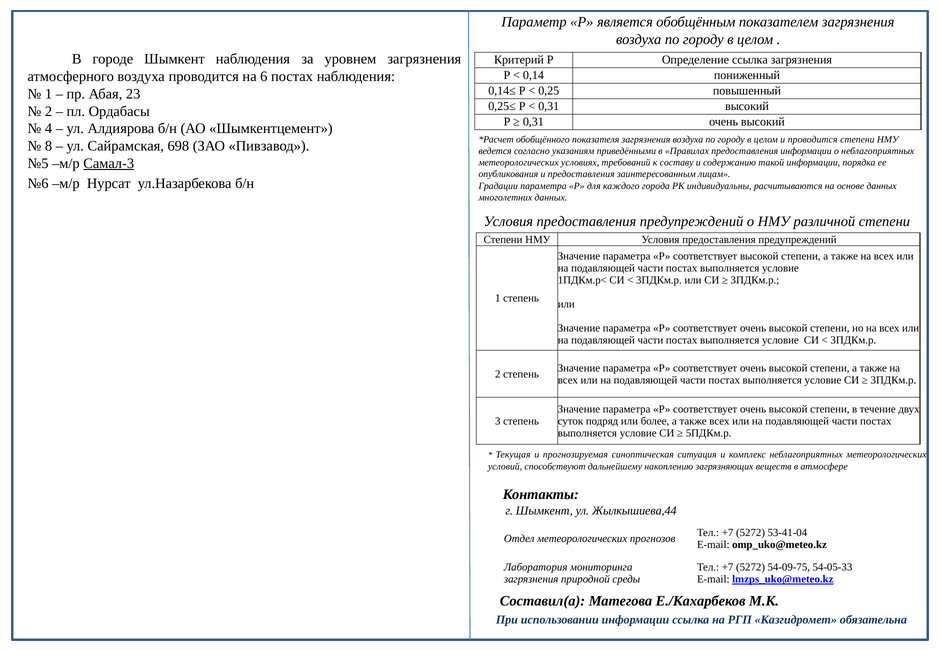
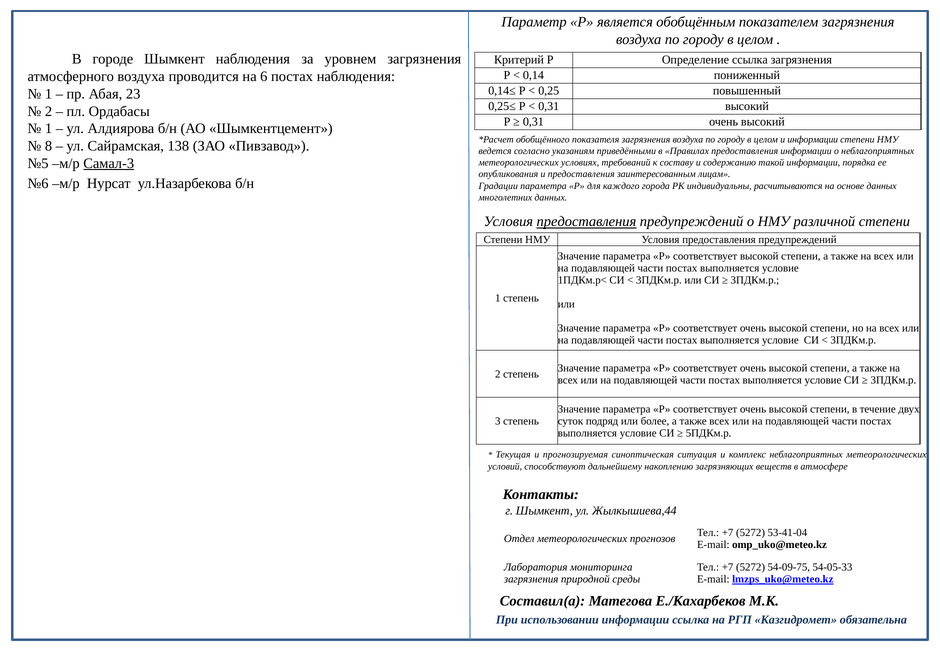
4 at (49, 129): 4 -> 1
и проводится: проводится -> информации
698: 698 -> 138
предоставления at (586, 222) underline: none -> present
